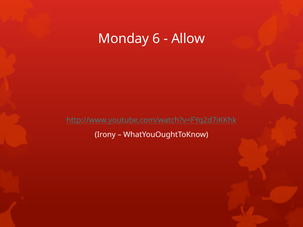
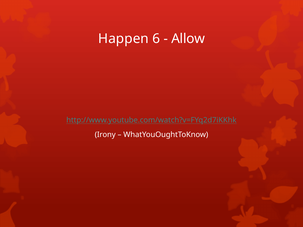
Monday: Monday -> Happen
